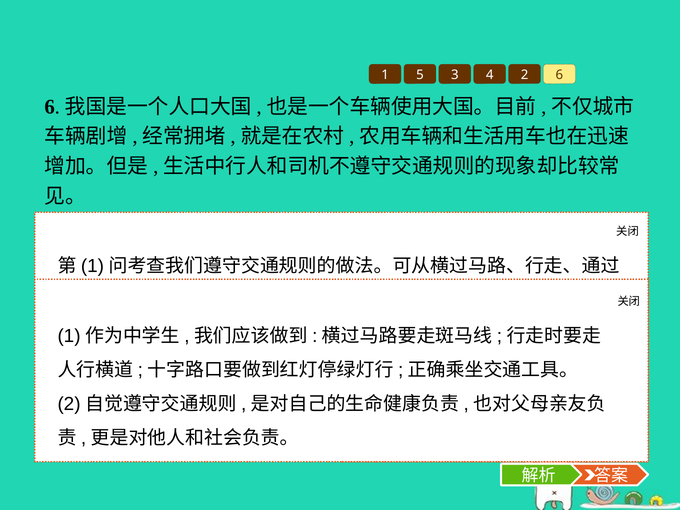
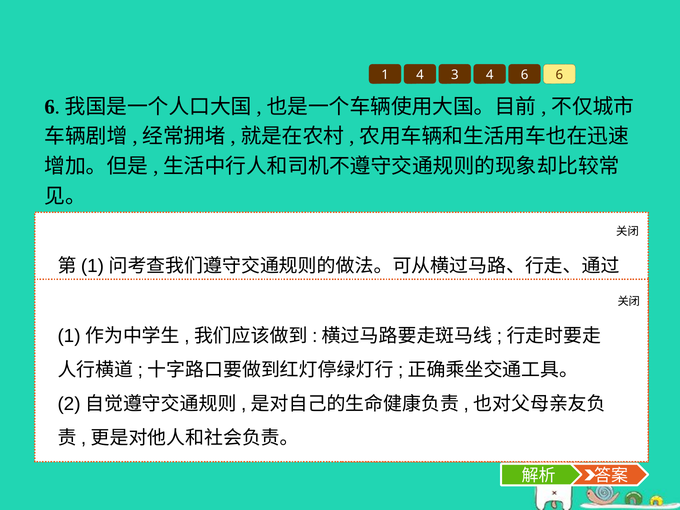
1 5: 5 -> 4
4 2: 2 -> 6
